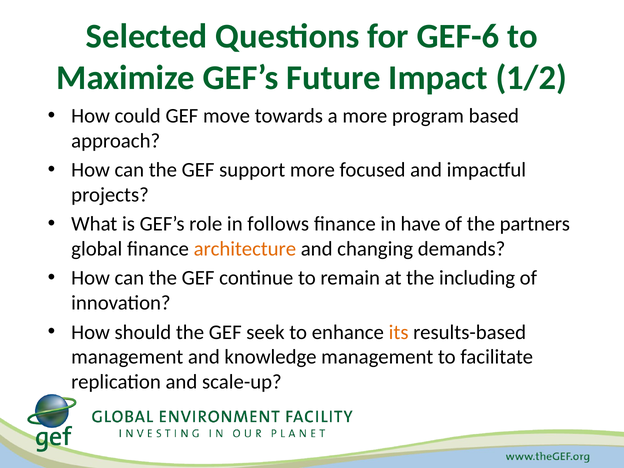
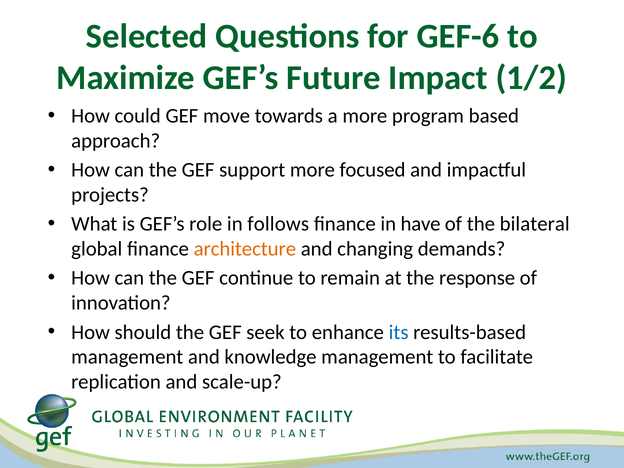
partners: partners -> bilateral
including: including -> response
its colour: orange -> blue
